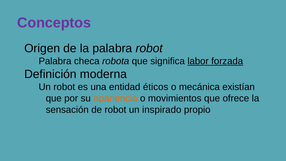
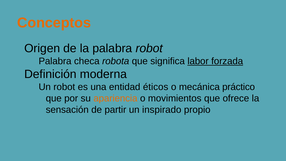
Conceptos colour: purple -> orange
existían: existían -> práctico
de robot: robot -> partir
